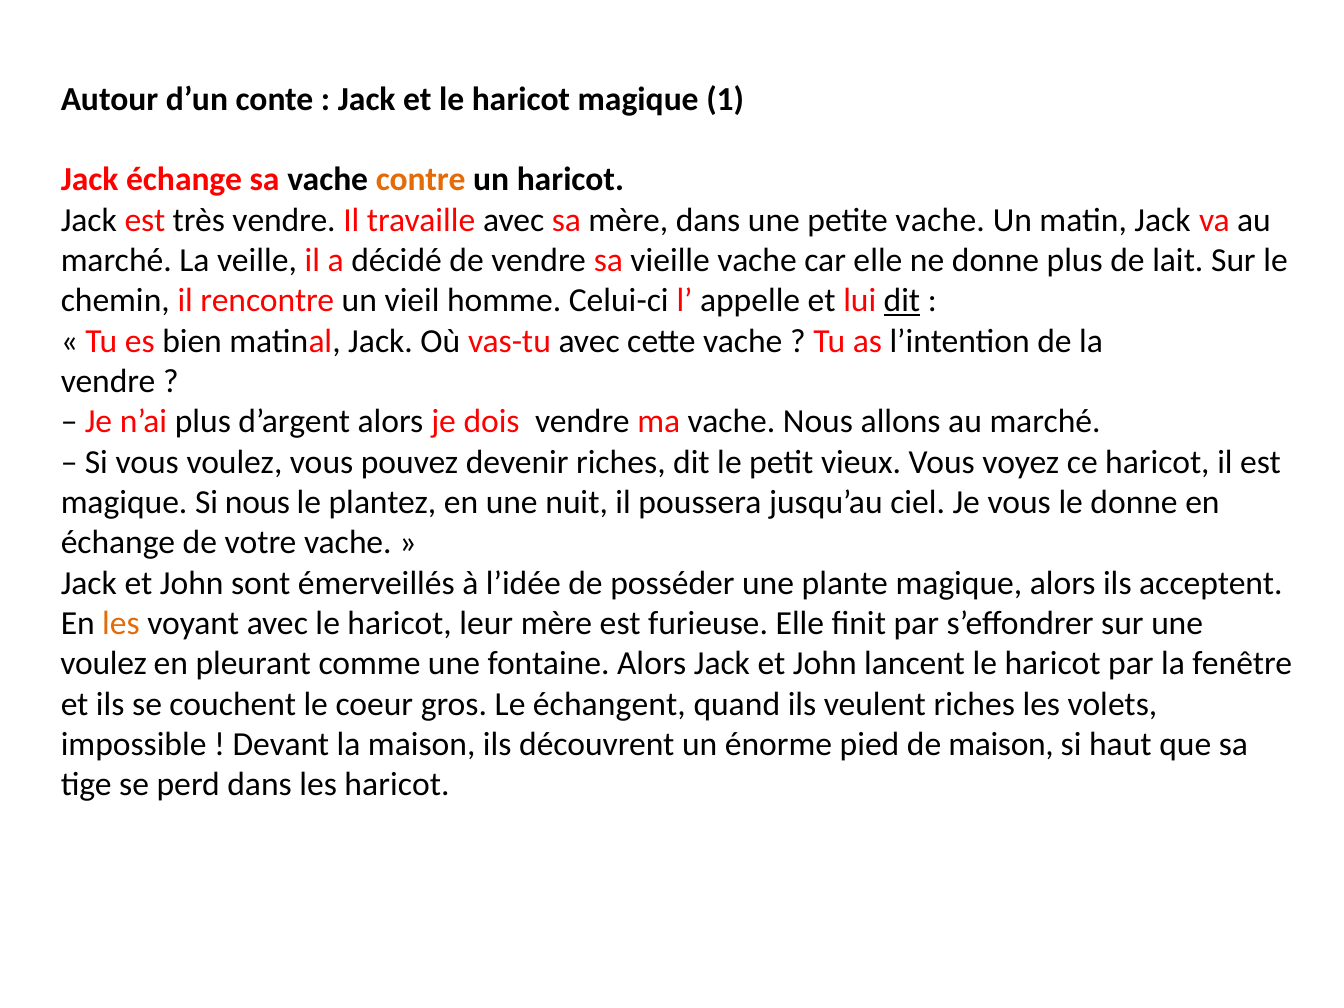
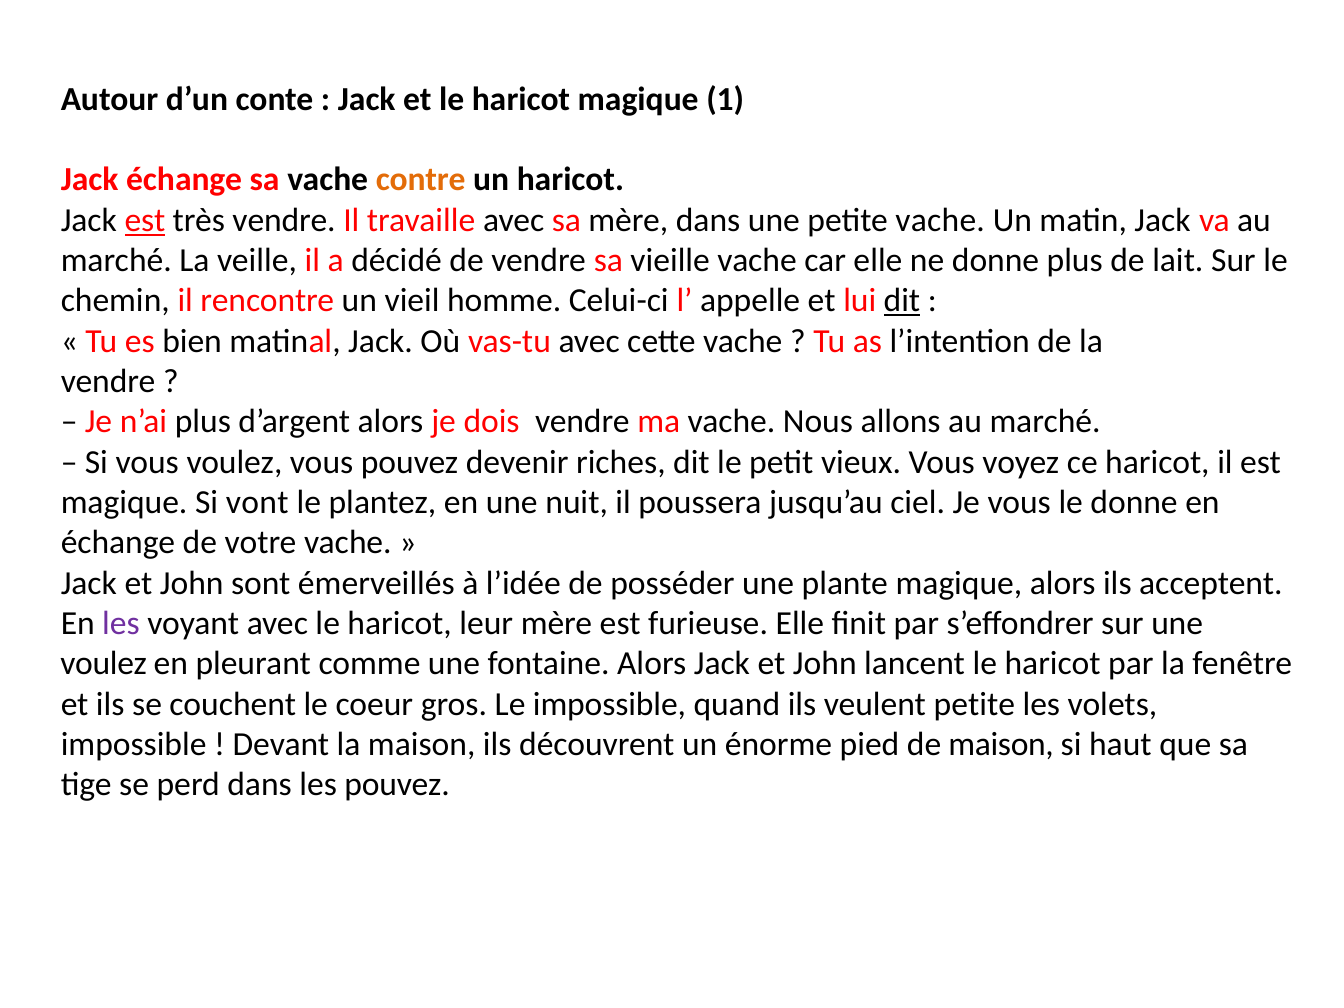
est at (145, 220) underline: none -> present
Si nous: nous -> vont
les at (121, 623) colour: orange -> purple
Le échangent: échangent -> impossible
veulent riches: riches -> petite
les haricot: haricot -> pouvez
